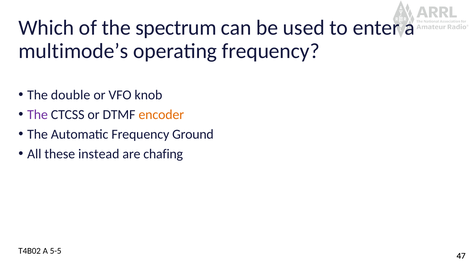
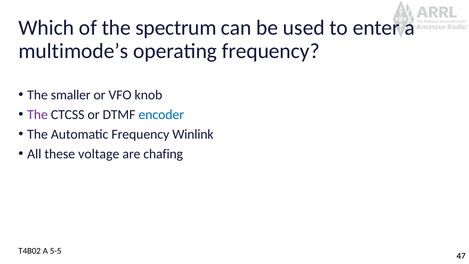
double: double -> smaller
encoder colour: orange -> blue
Ground: Ground -> Winlink
instead: instead -> voltage
